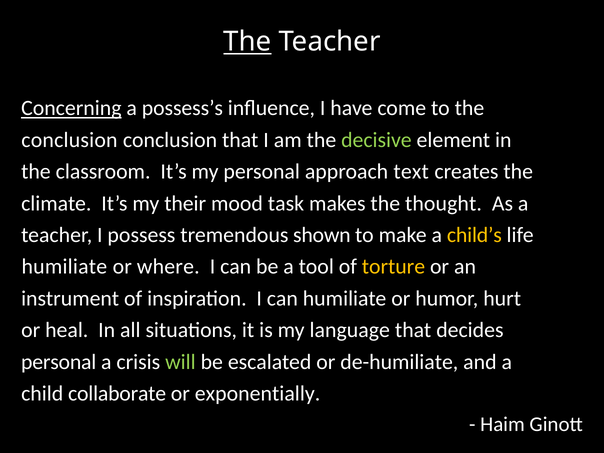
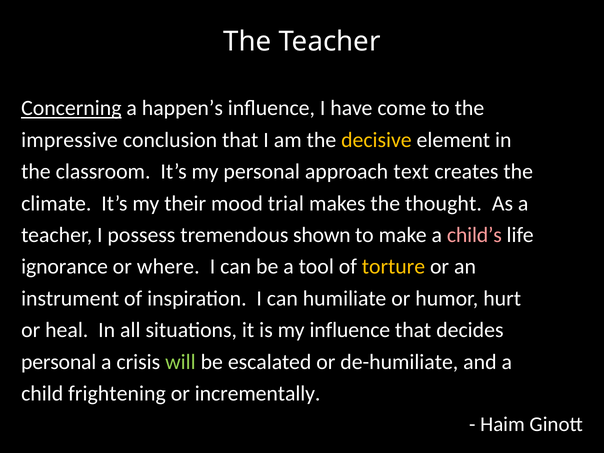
The at (247, 42) underline: present -> none
possess’s: possess’s -> happen’s
conclusion at (69, 140): conclusion -> impressive
decisive colour: light green -> yellow
task: task -> trial
child’s colour: yellow -> pink
humiliate at (64, 267): humiliate -> ignorance
my language: language -> influence
collaborate: collaborate -> frightening
exponentially: exponentially -> incrementally
